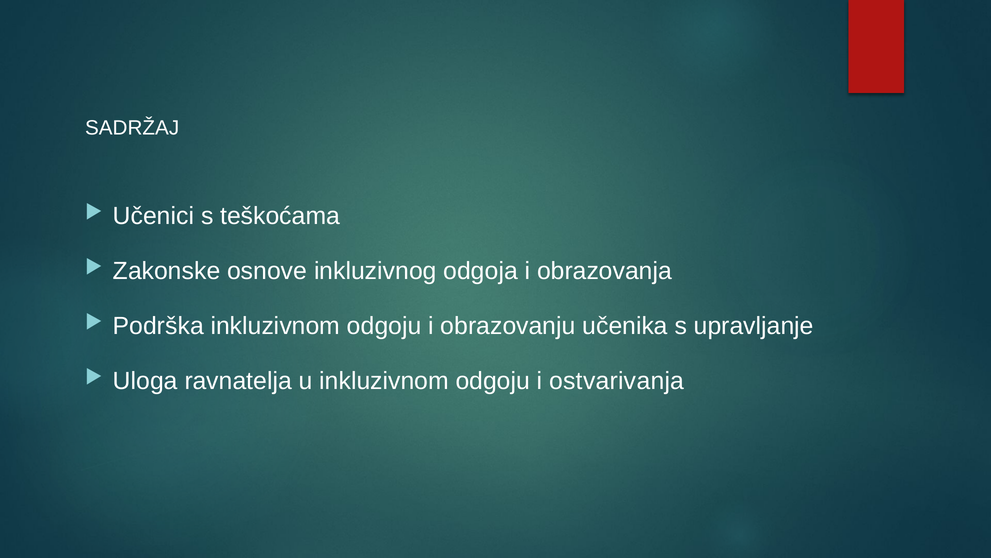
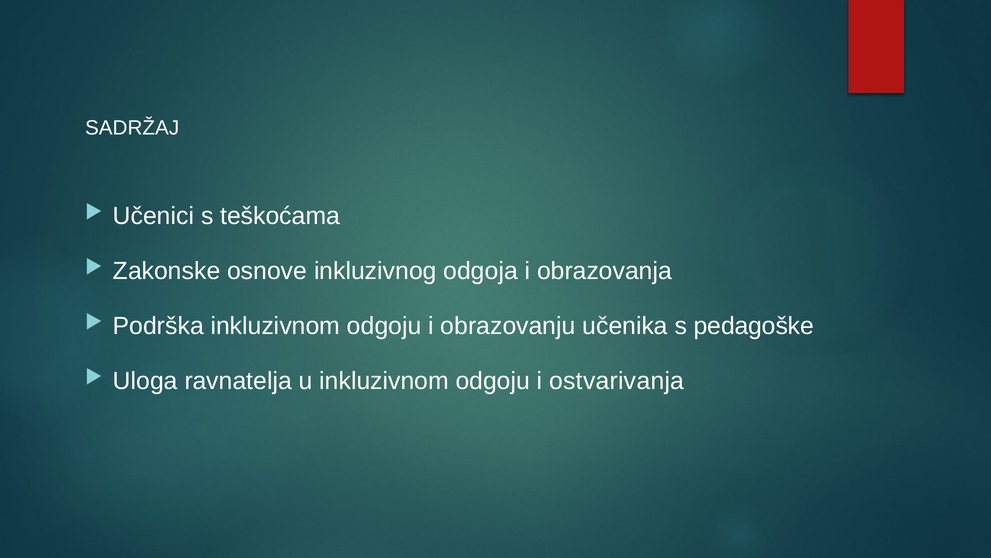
upravljanje: upravljanje -> pedagoške
